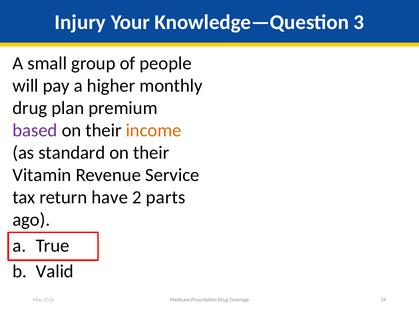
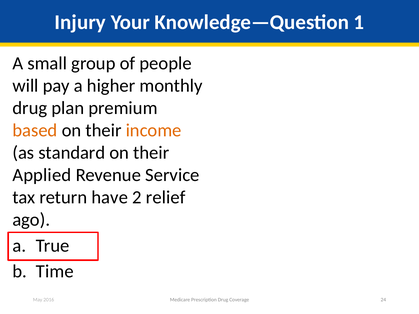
3: 3 -> 1
based colour: purple -> orange
Vitamin: Vitamin -> Applied
parts: parts -> relief
Valid: Valid -> Time
